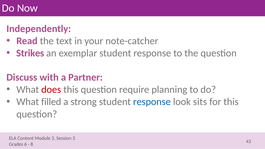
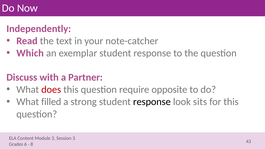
Strikes: Strikes -> Which
planning: planning -> opposite
response at (152, 102) colour: blue -> black
